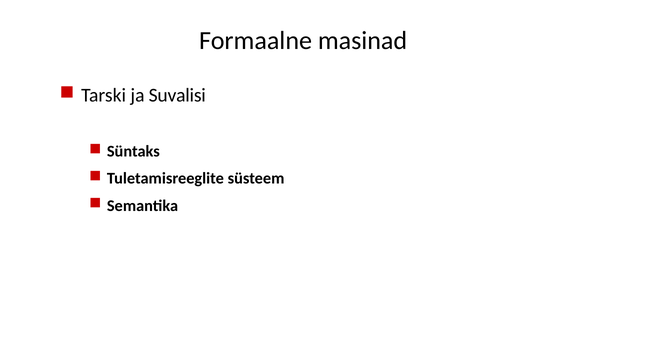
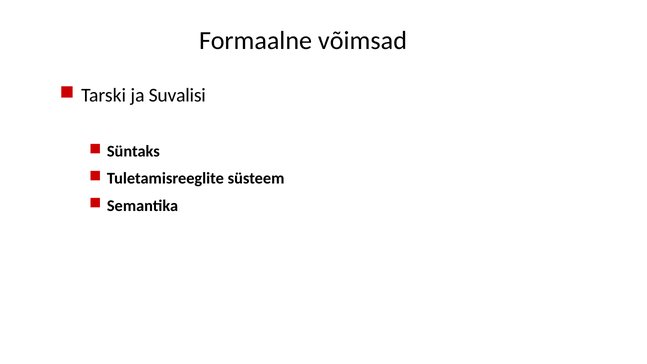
masinad: masinad -> võimsad
